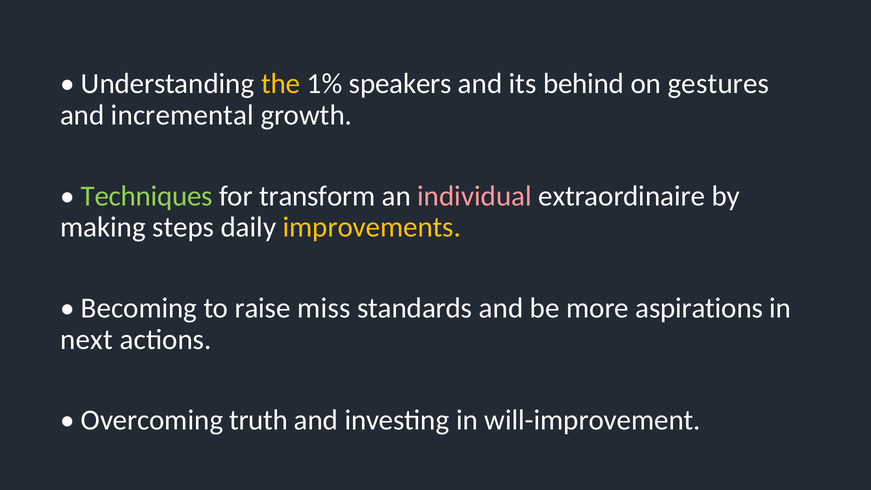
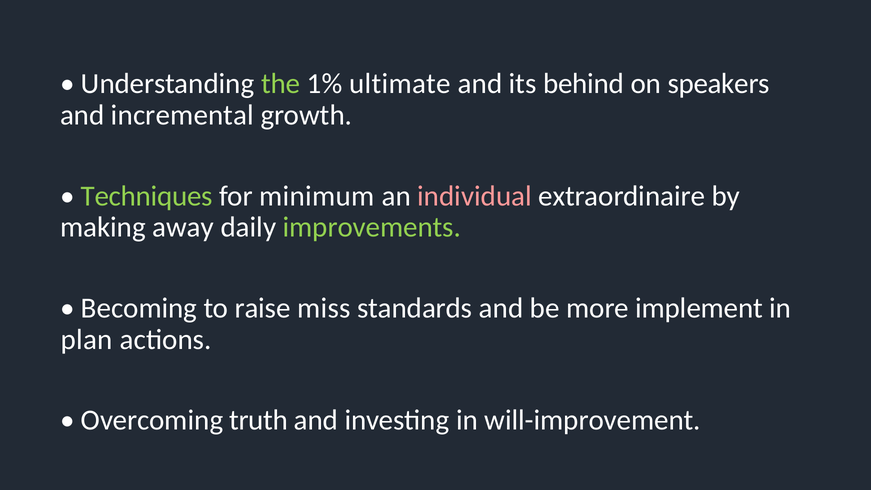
the colour: yellow -> light green
speakers: speakers -> ultimate
gestures: gestures -> speakers
transform: transform -> minimum
steps: steps -> away
improvements colour: yellow -> light green
aspirations: aspirations -> implement
next: next -> plan
